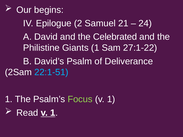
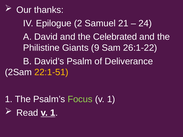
begins: begins -> thanks
Giants 1: 1 -> 9
27:1-22: 27:1-22 -> 26:1-22
22:1-51 colour: light blue -> yellow
